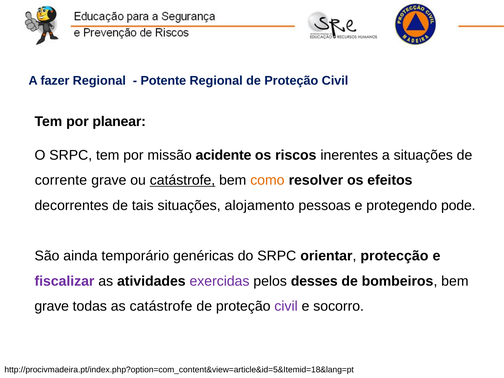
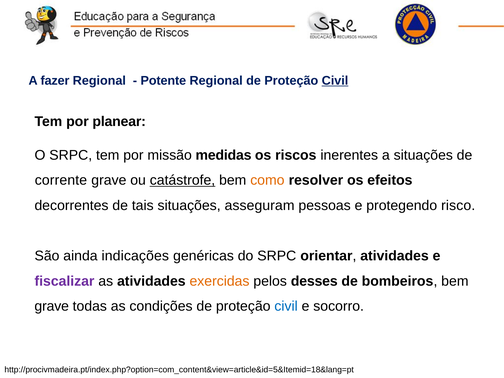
Civil at (335, 81) underline: none -> present
acidente: acidente -> medidas
alojamento: alojamento -> asseguram
pode: pode -> risco
temporário: temporário -> indicações
orientar protecção: protecção -> atividades
exercidas colour: purple -> orange
as catástrofe: catástrofe -> condições
civil at (286, 306) colour: purple -> blue
